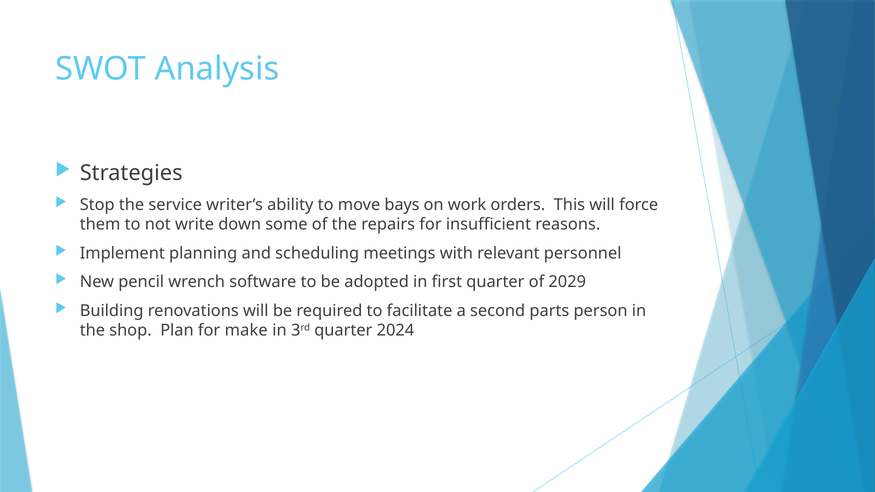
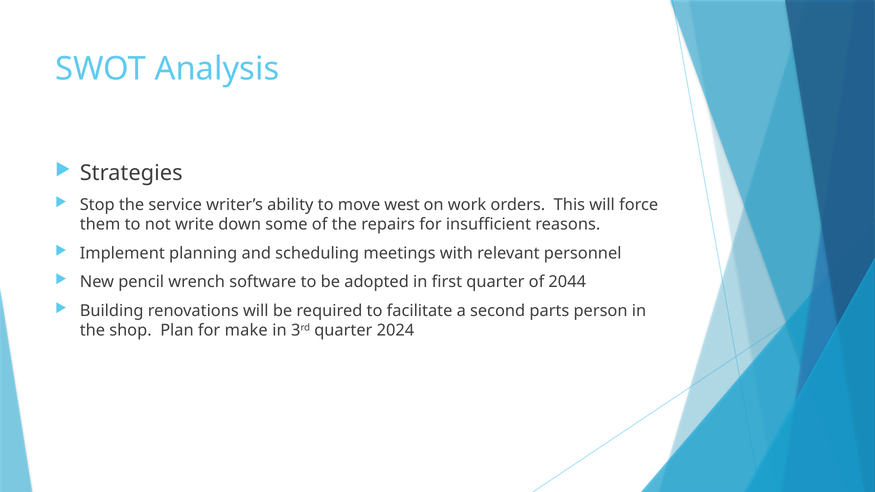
bays: bays -> west
2029: 2029 -> 2044
